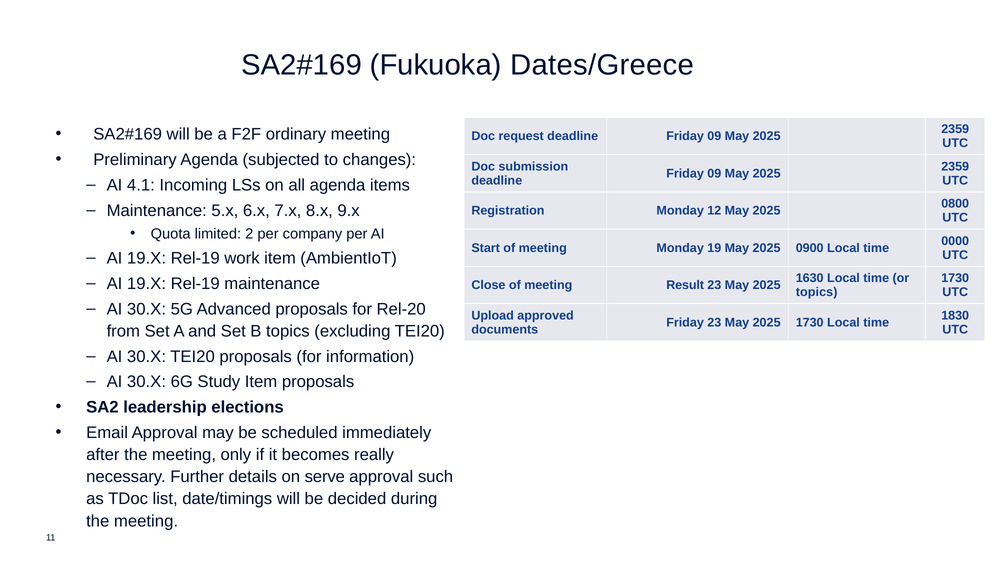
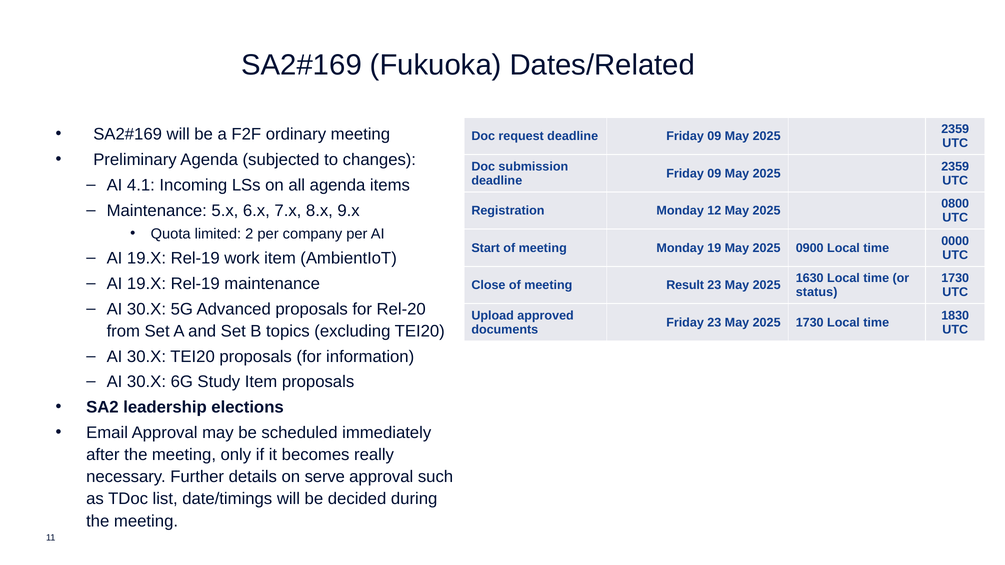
Dates/Greece: Dates/Greece -> Dates/Related
topics at (817, 292): topics -> status
